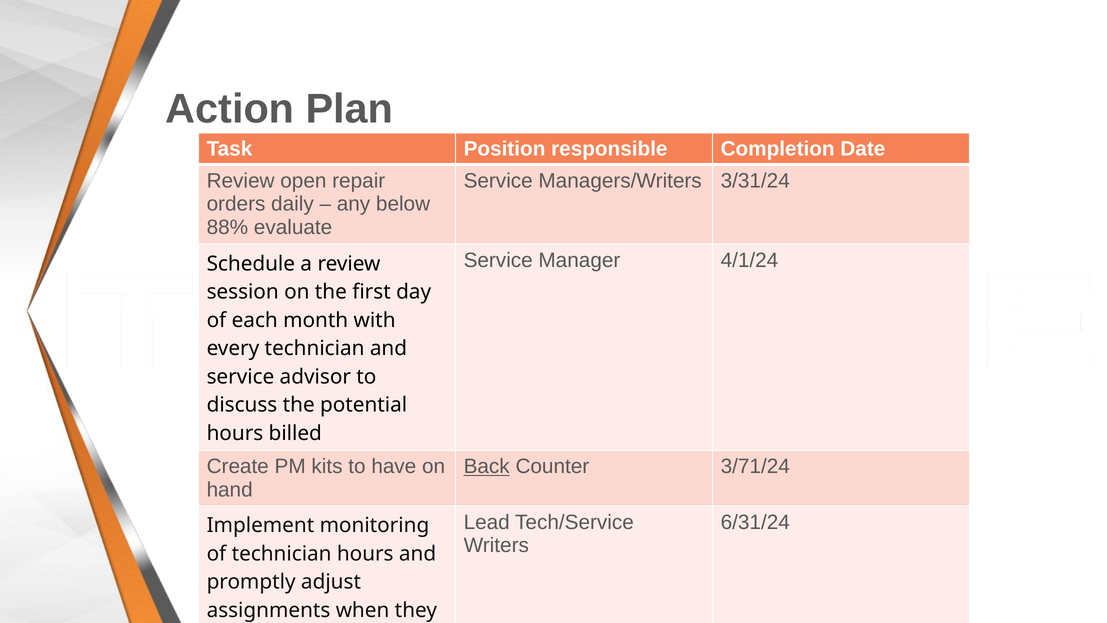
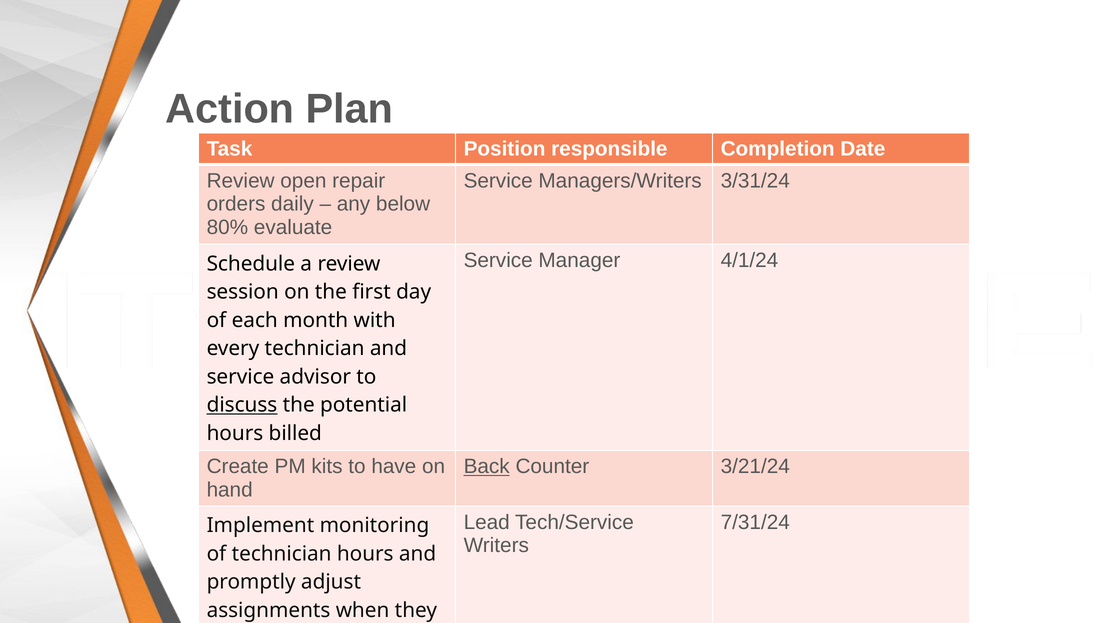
88%: 88% -> 80%
discuss underline: none -> present
3/71/24: 3/71/24 -> 3/21/24
6/31/24: 6/31/24 -> 7/31/24
